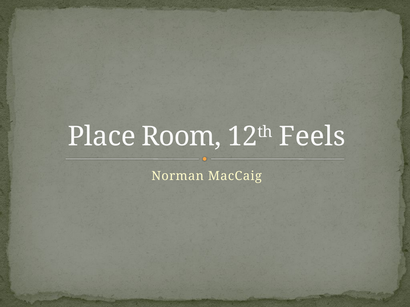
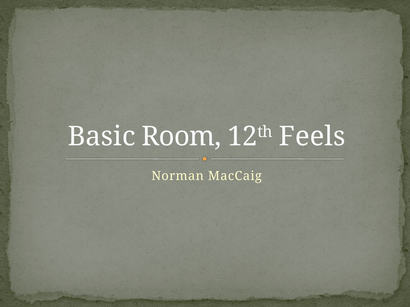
Place: Place -> Basic
